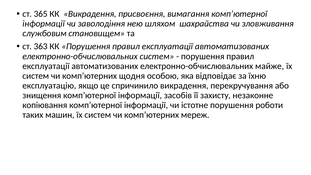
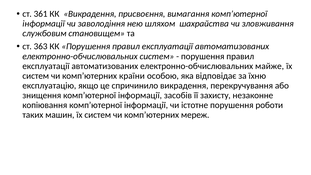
365: 365 -> 361
щодня: щодня -> країни
